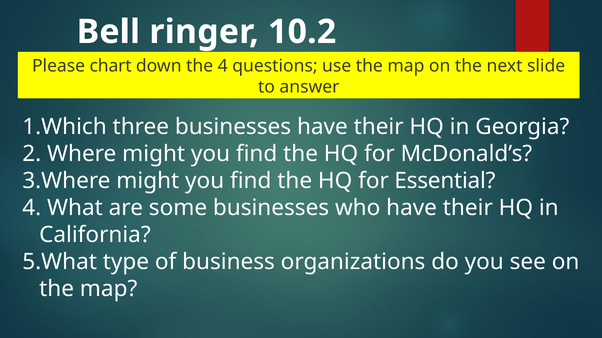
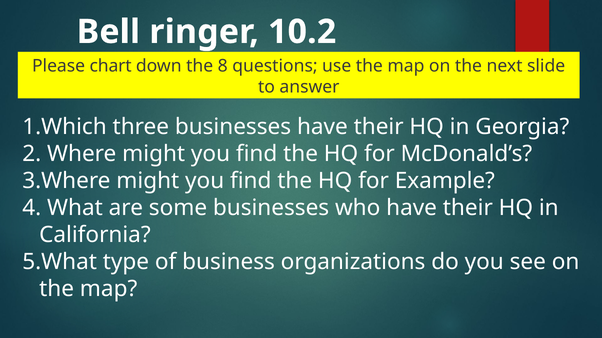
the 4: 4 -> 8
Essential: Essential -> Example
